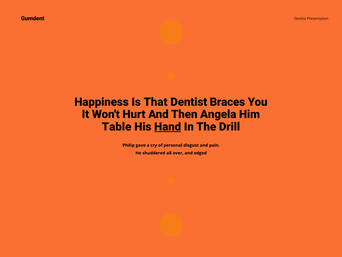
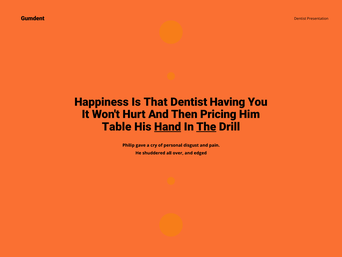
Braces: Braces -> Having
Angela: Angela -> Pricing
The underline: none -> present
